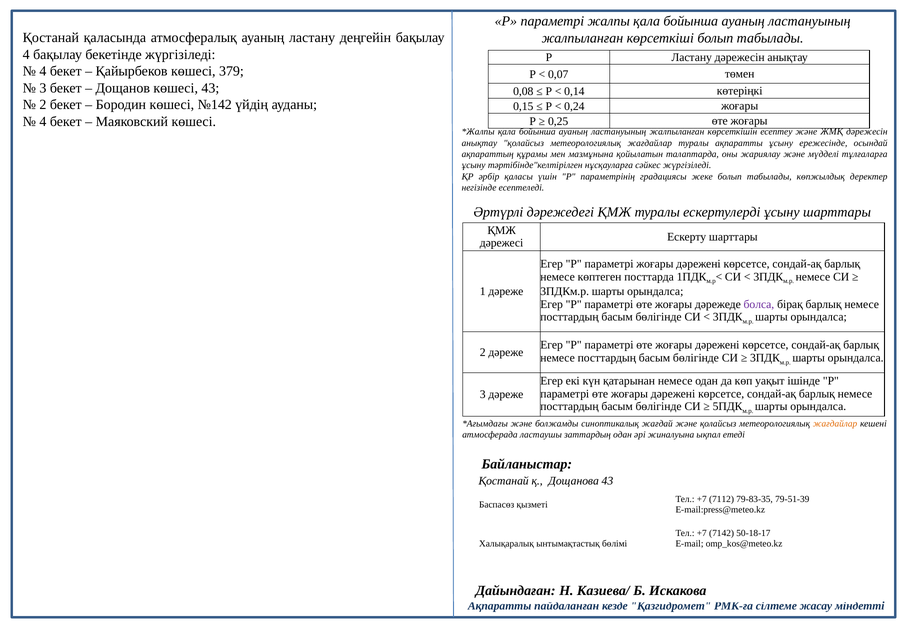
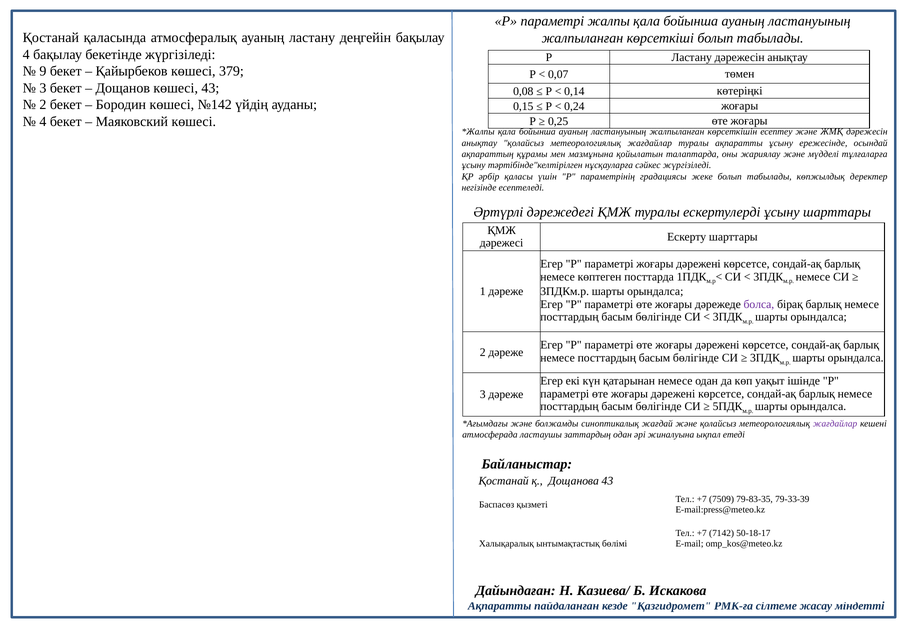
4 at (43, 71): 4 -> 9
жағдайлар at (835, 423) colour: orange -> purple
7112: 7112 -> 7509
79-51-39: 79-51-39 -> 79-33-39
